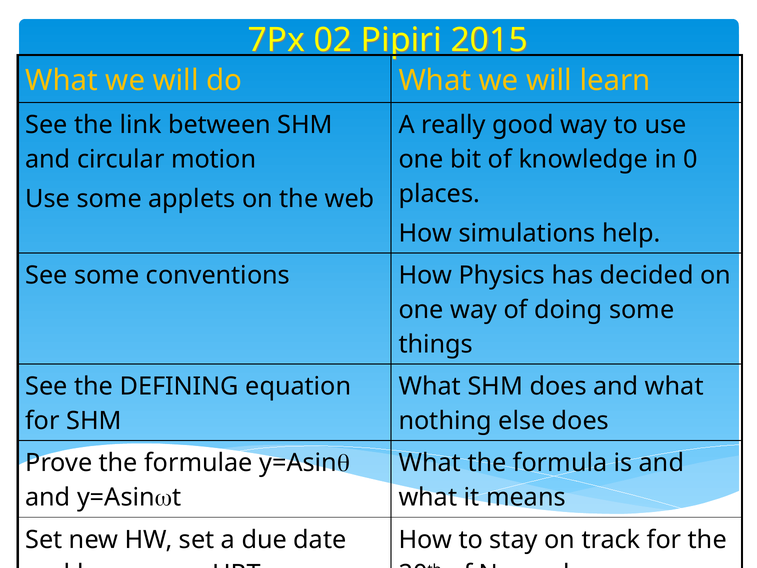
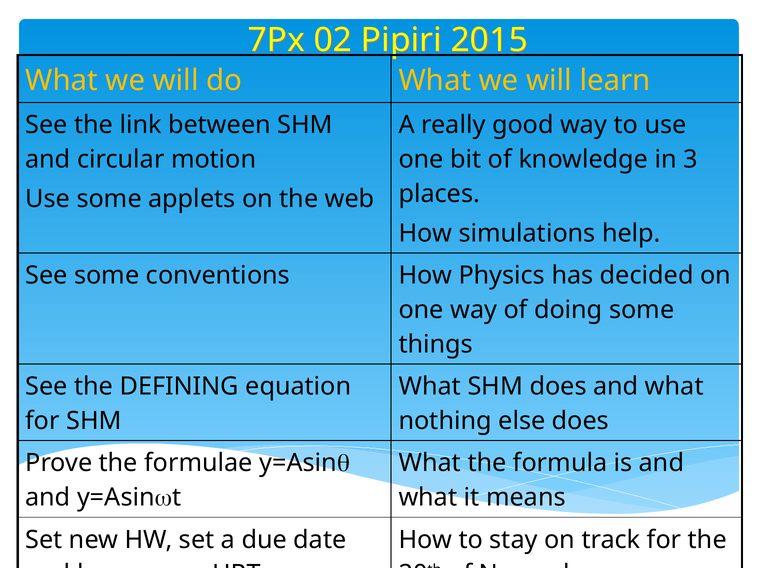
0: 0 -> 3
